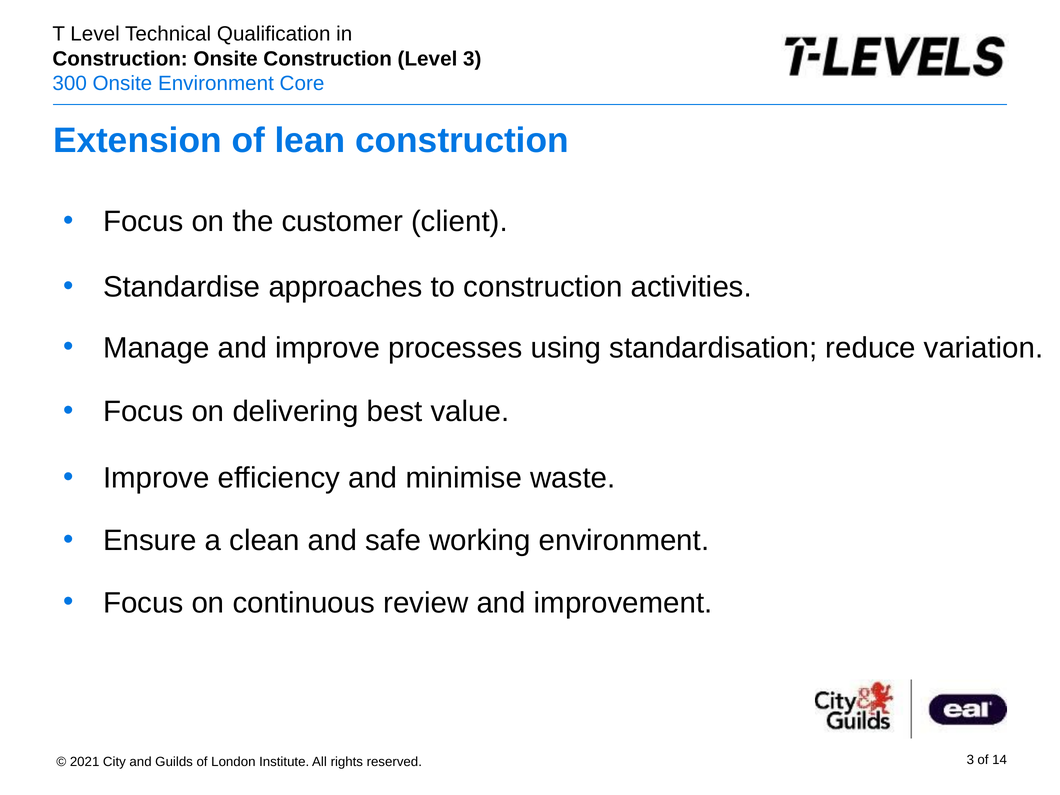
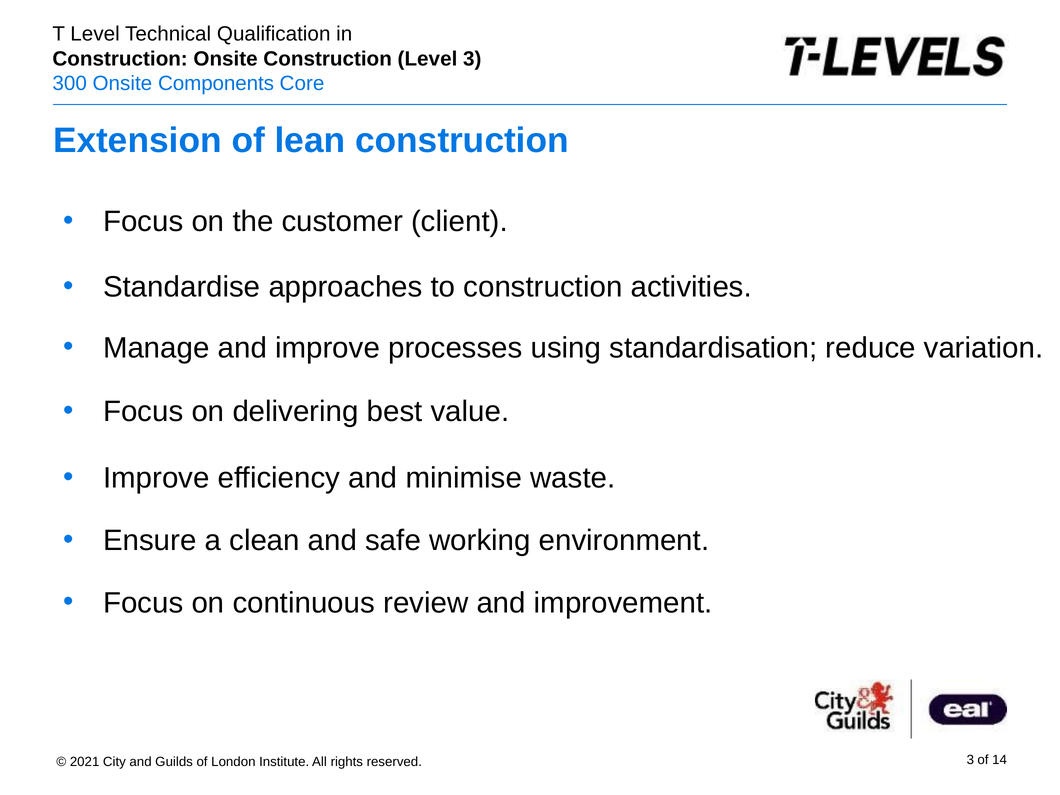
Environment at (216, 84): Environment -> Components
